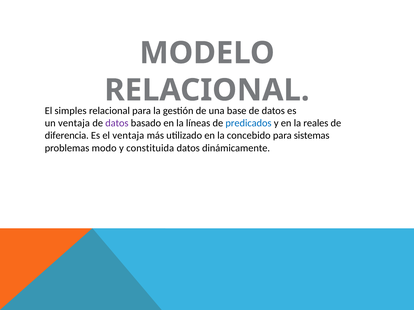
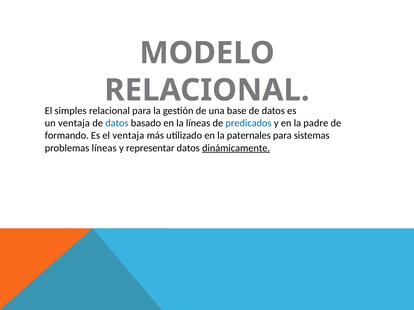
datos at (117, 123) colour: purple -> blue
reales: reales -> padre
diferencia: diferencia -> formando
concebido: concebido -> paternales
problemas modo: modo -> líneas
constituida: constituida -> representar
dinámicamente underline: none -> present
